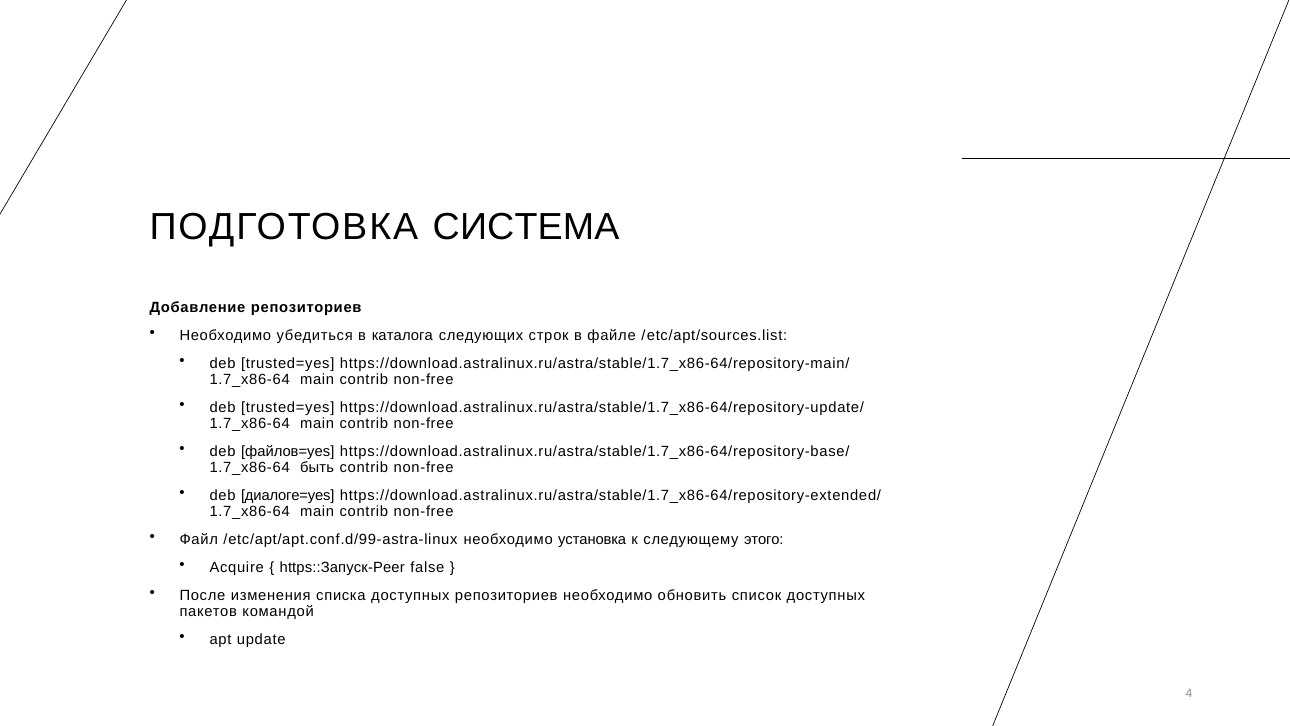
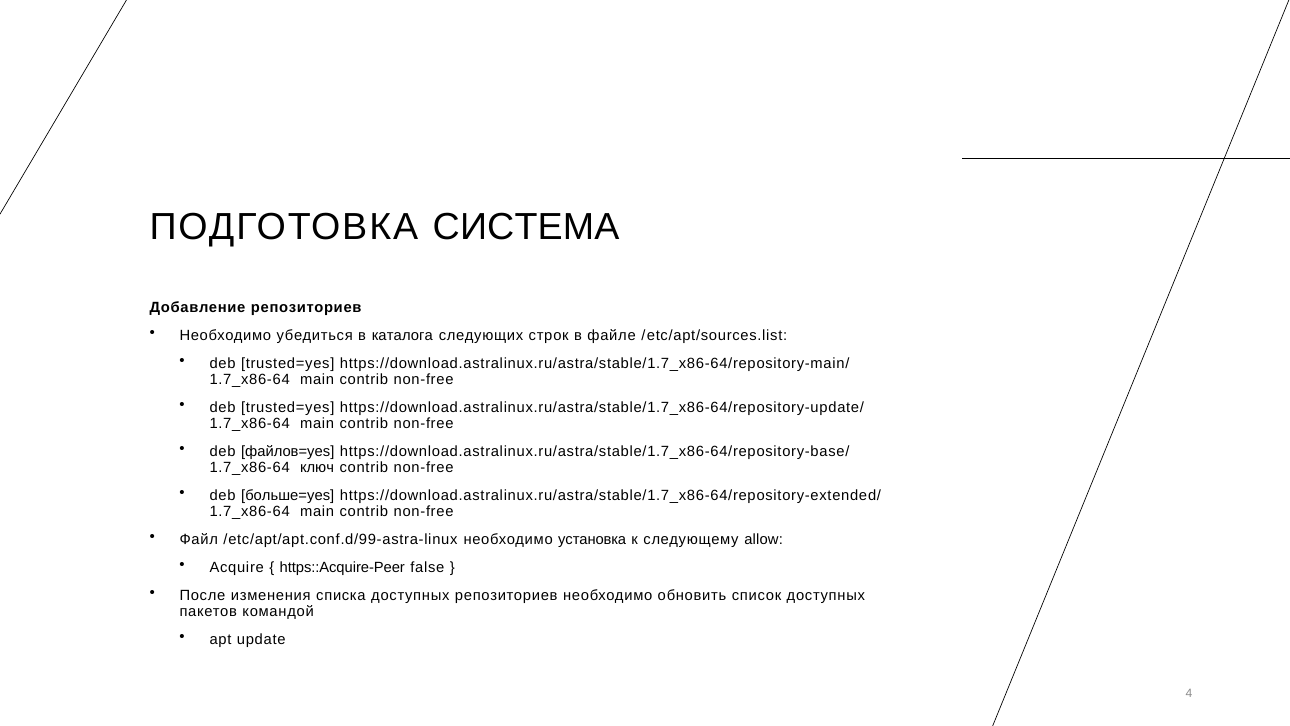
быть: быть -> ключ
диалоге=yes: диалоге=yes -> больше=yes
этого: этого -> allow
https::Запуск-Peer: https::Запуск-Peer -> https::Acquire-Peer
